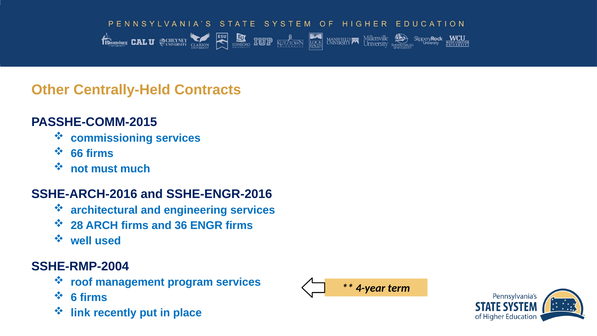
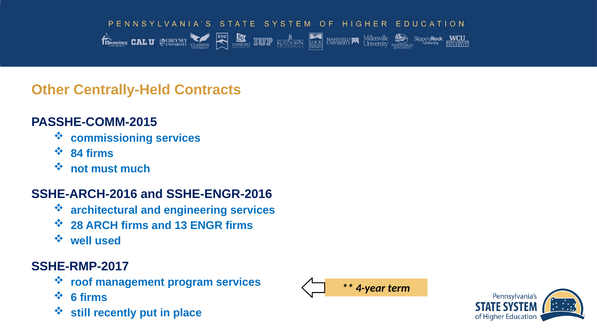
66: 66 -> 84
36: 36 -> 13
SSHE-RMP-2004: SSHE-RMP-2004 -> SSHE-RMP-2017
link: link -> still
